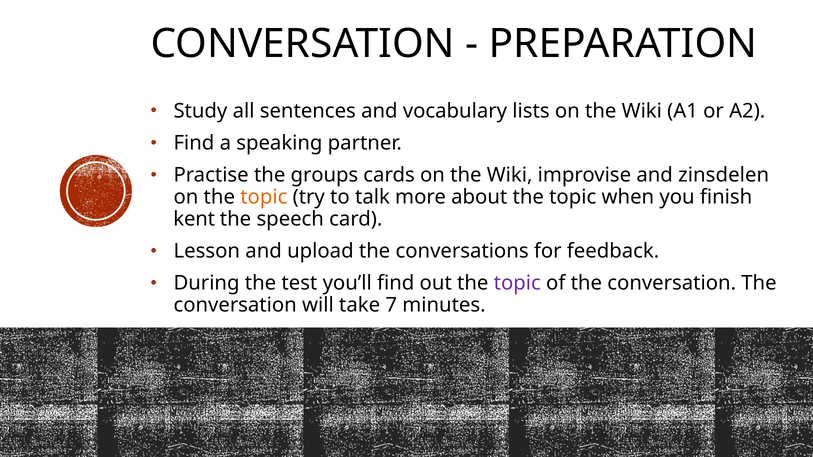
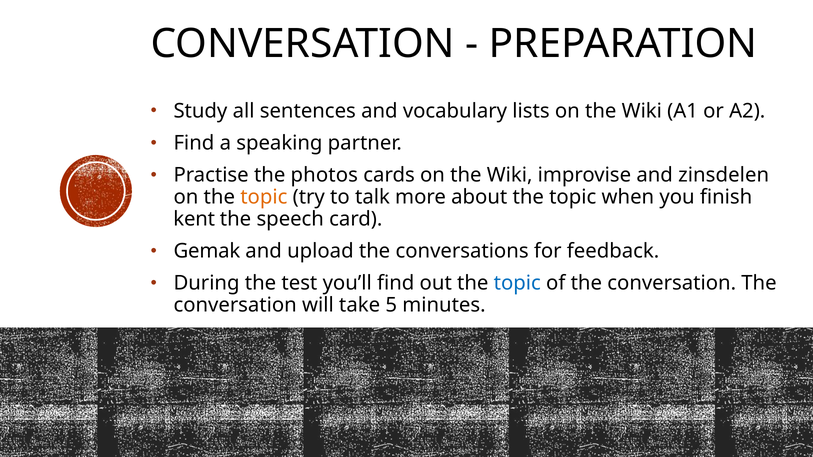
groups: groups -> photos
Lesson: Lesson -> Gemak
topic at (517, 283) colour: purple -> blue
7: 7 -> 5
